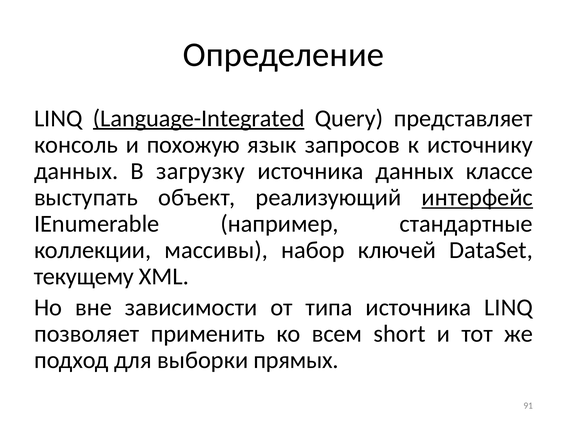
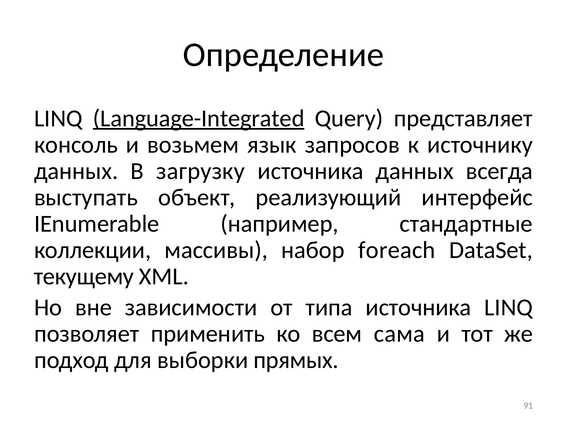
похожую: похожую -> возьмем
классе: классе -> всегда
интерфейс underline: present -> none
ключей: ключей -> foreach
short: short -> сама
